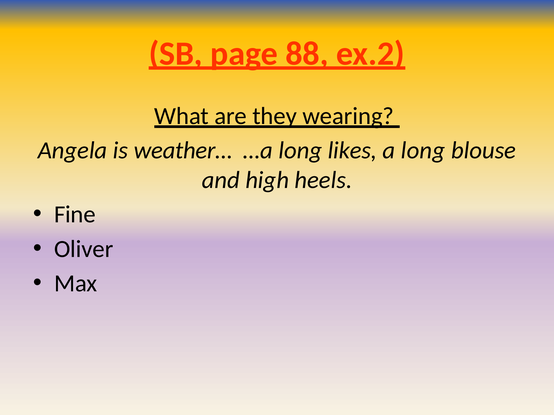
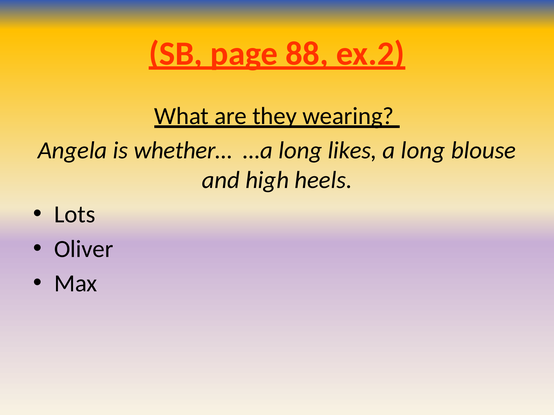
weather…: weather… -> whether…
Fine: Fine -> Lots
